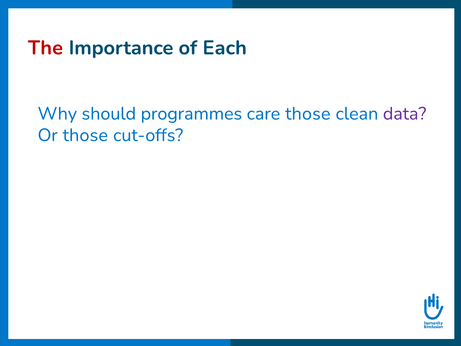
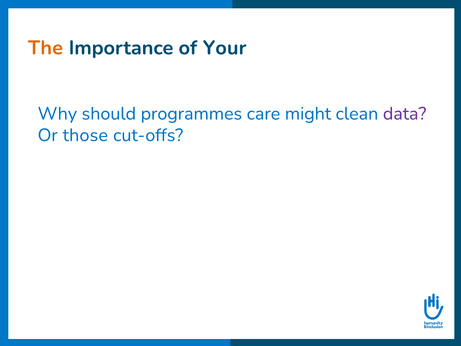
The colour: red -> orange
Each: Each -> Your
care those: those -> might
